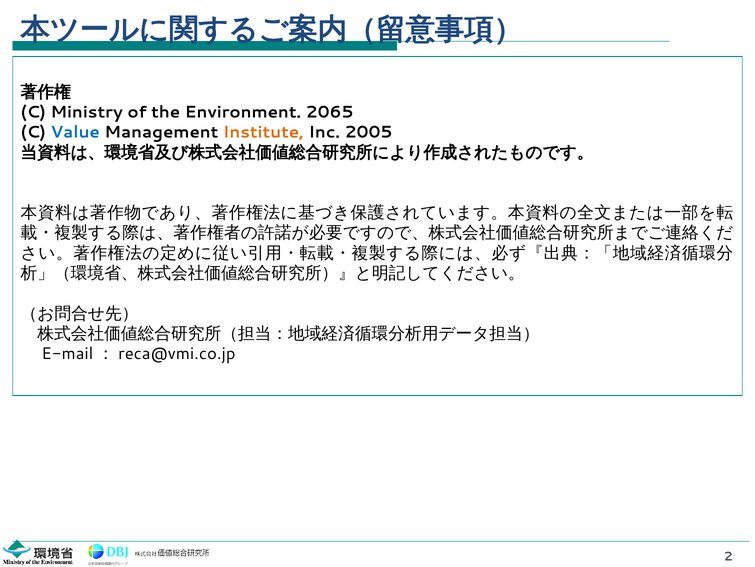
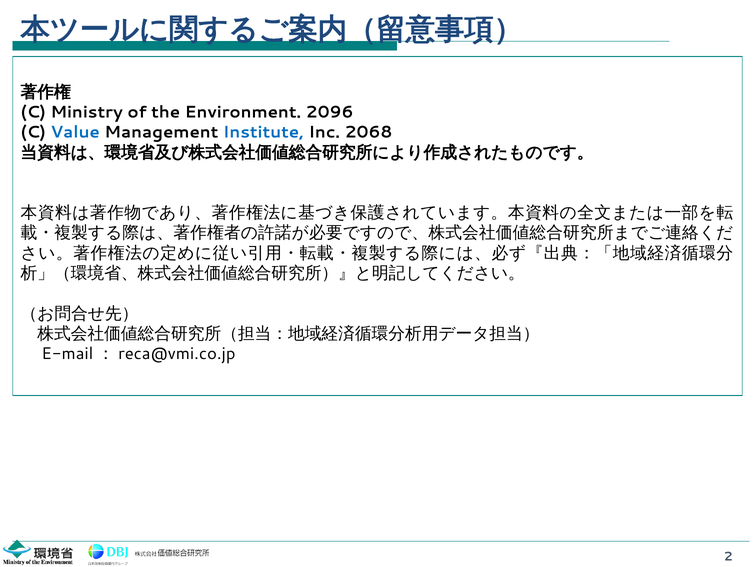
2065: 2065 -> 2096
Institute colour: orange -> blue
2005: 2005 -> 2068
